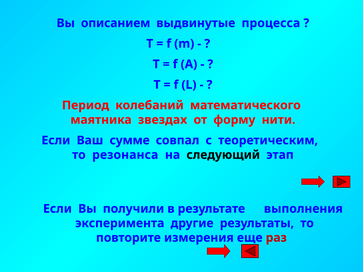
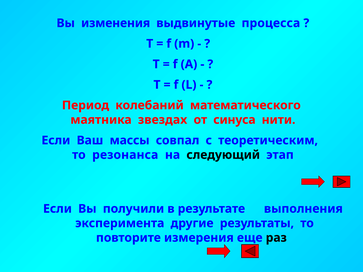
описанием: описанием -> изменения
форму: форму -> синуса
сумме: сумме -> массы
раз colour: red -> black
